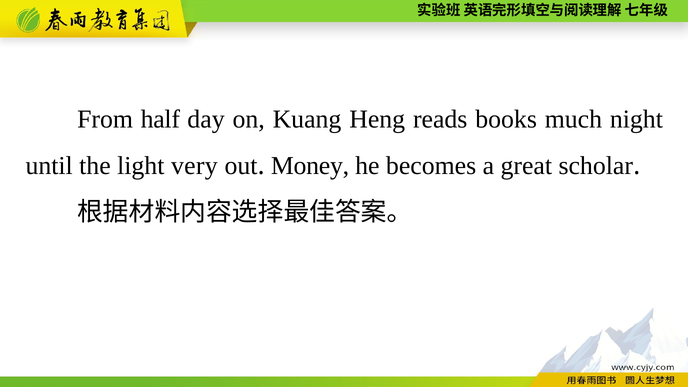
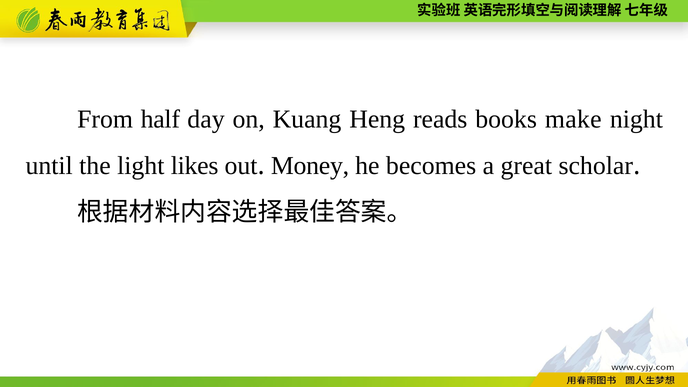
much: much -> make
very: very -> likes
